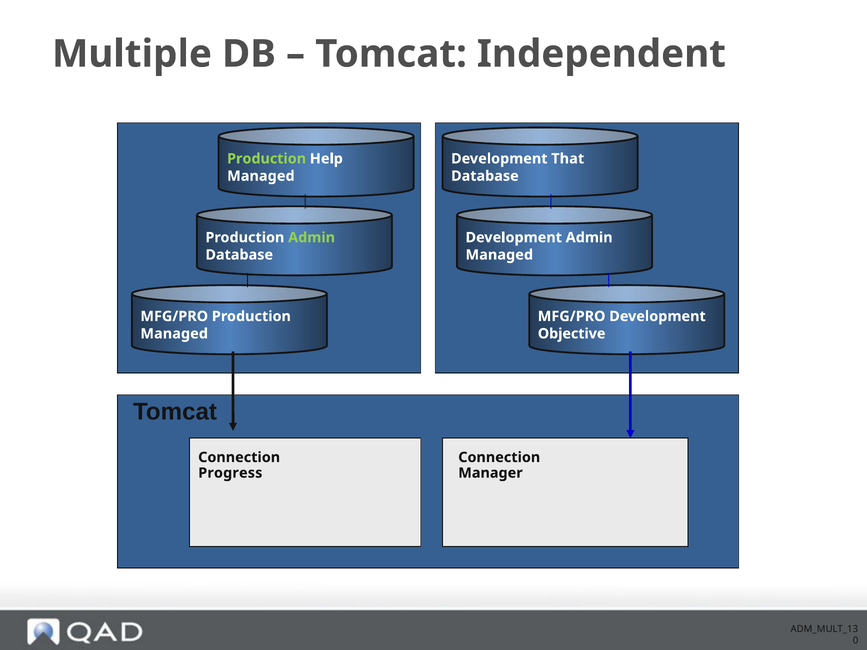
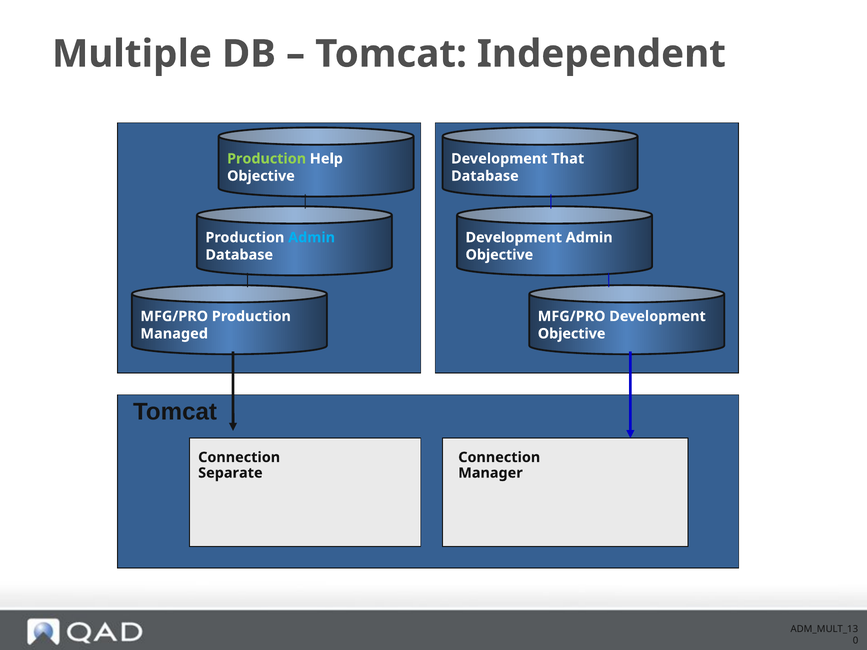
Managed at (261, 176): Managed -> Objective
Admin at (312, 238) colour: light green -> light blue
Managed at (499, 255): Managed -> Objective
Progress: Progress -> Separate
